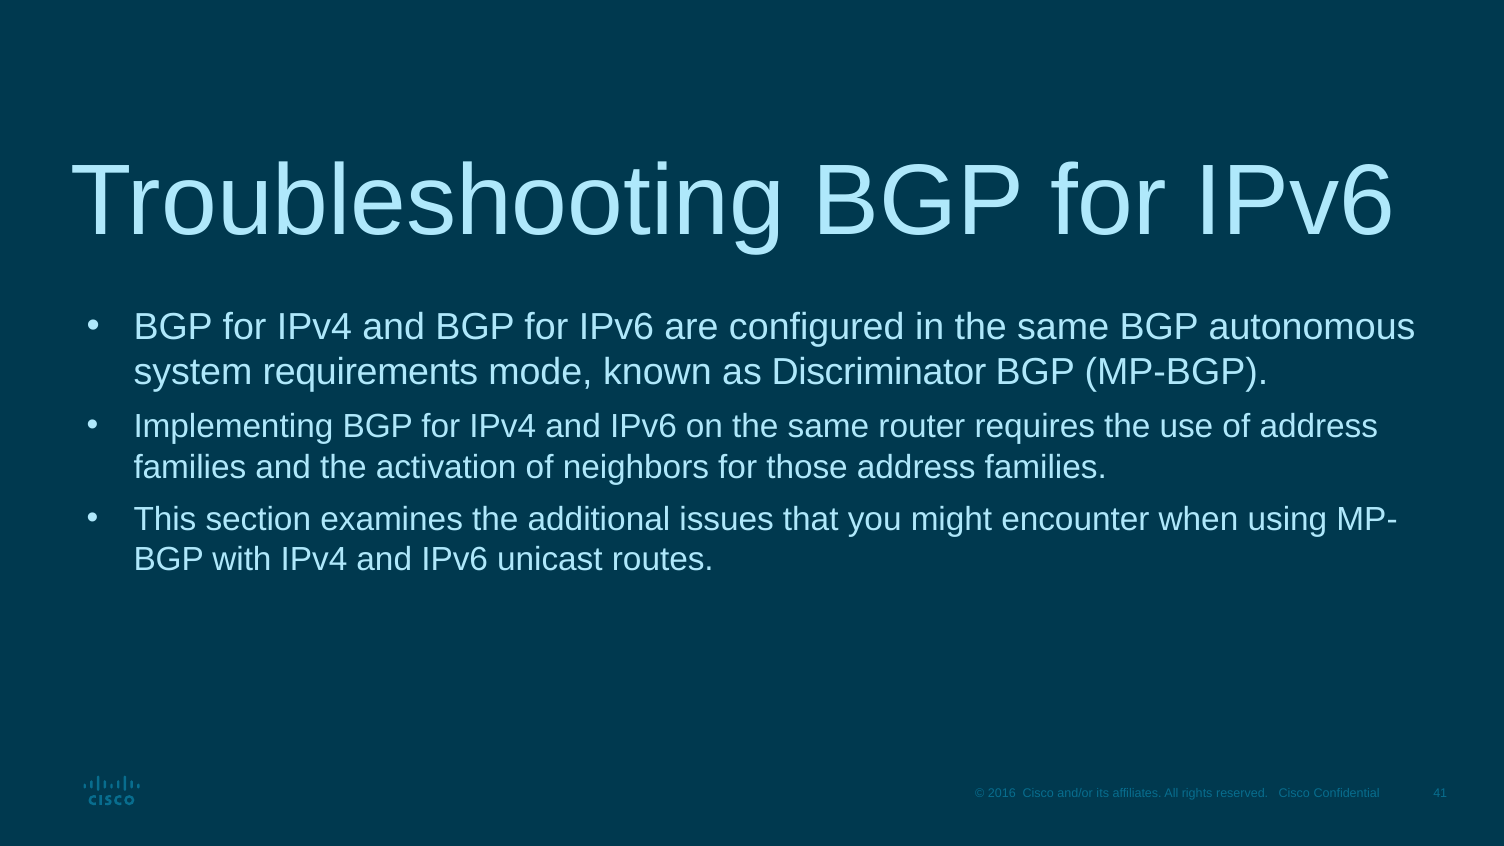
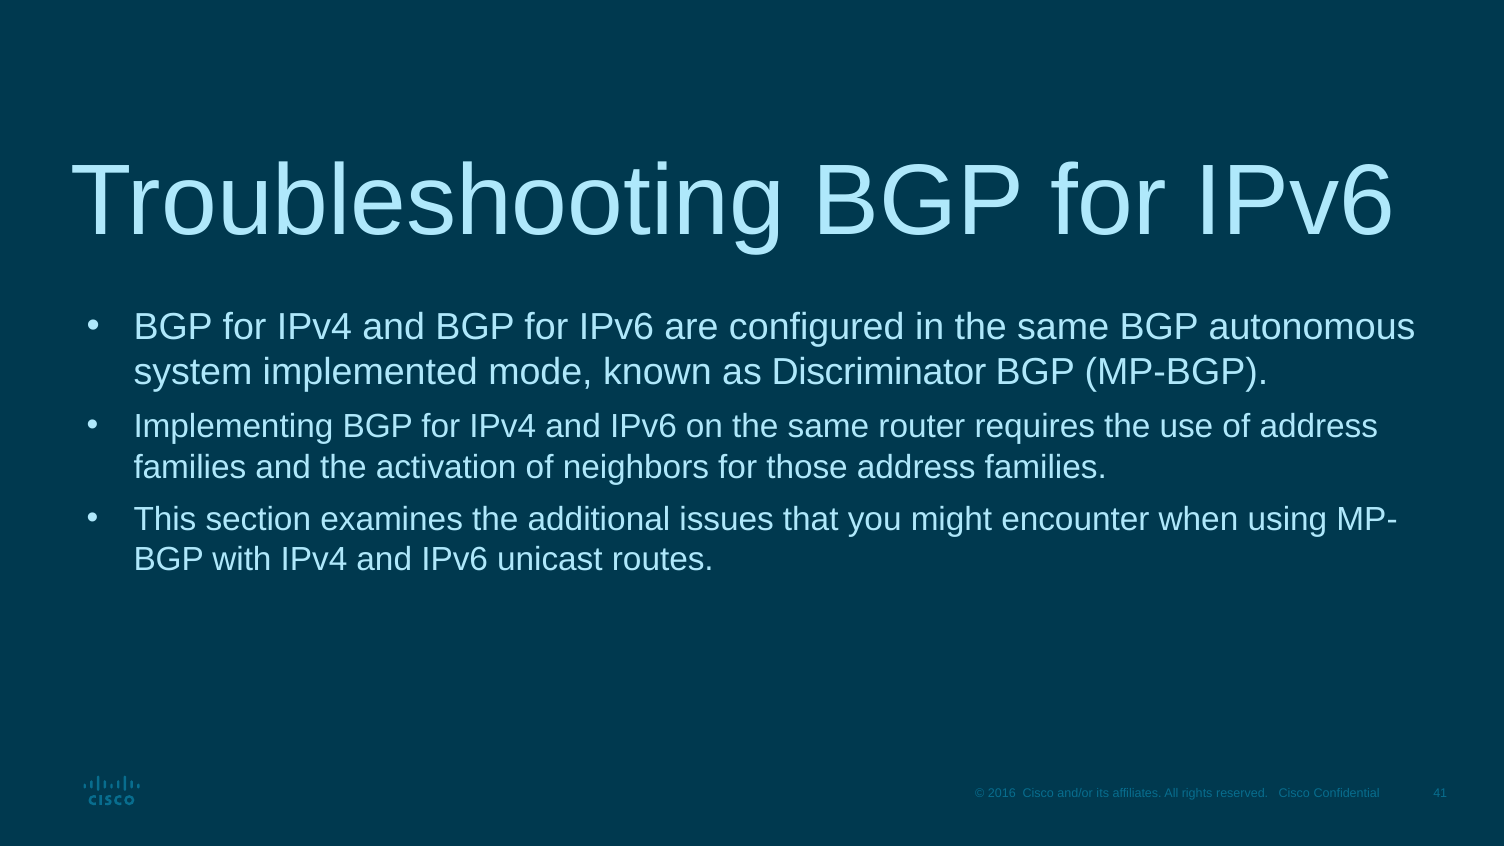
requirements: requirements -> implemented
